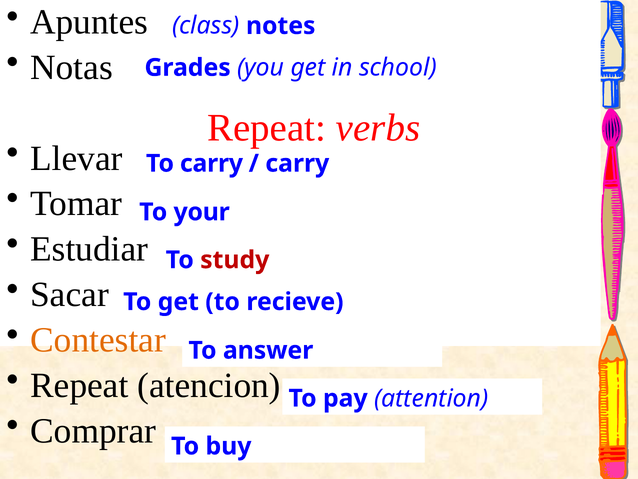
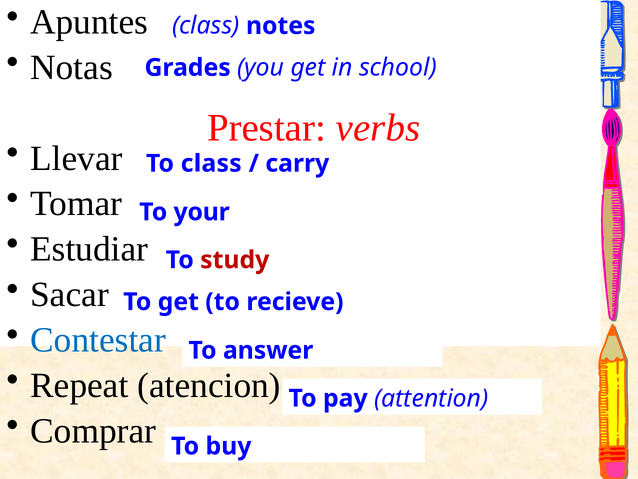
Repeat at (267, 128): Repeat -> Prestar
To carry: carry -> class
Contestar colour: orange -> blue
